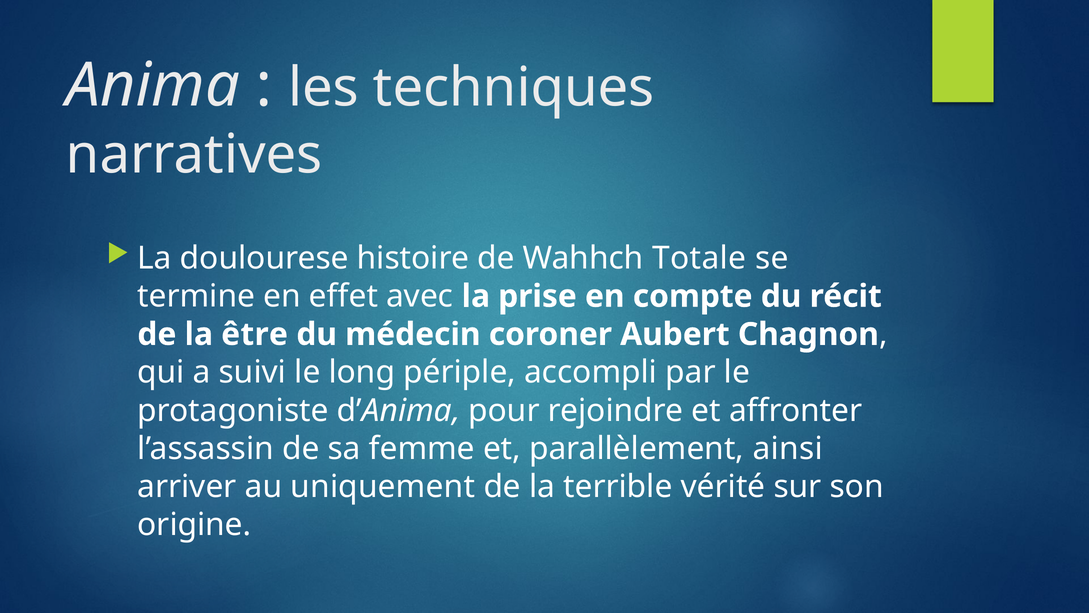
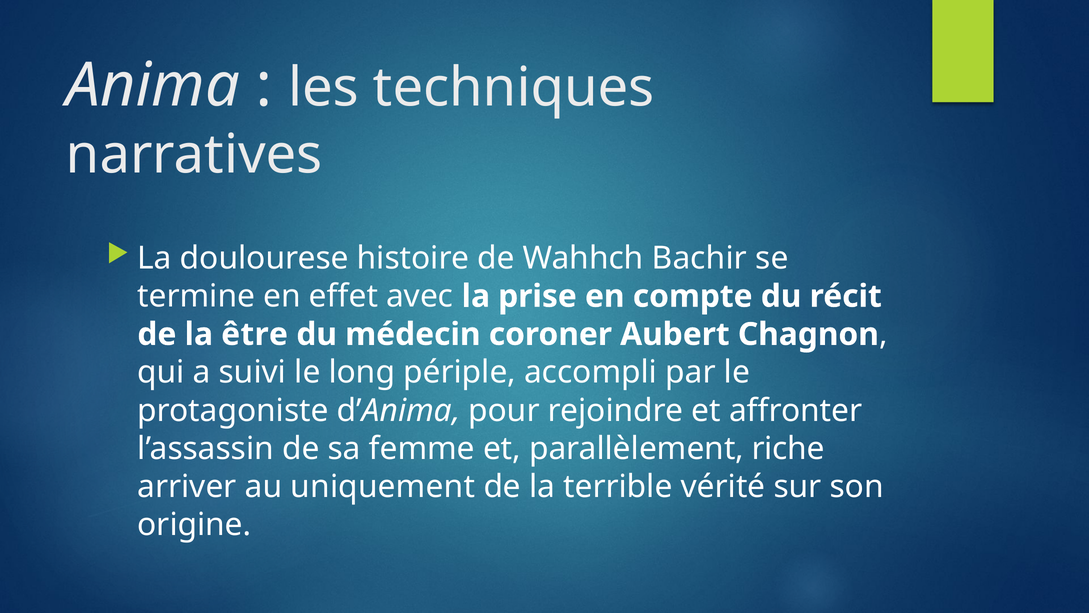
Totale: Totale -> Bachir
ainsi: ainsi -> riche
